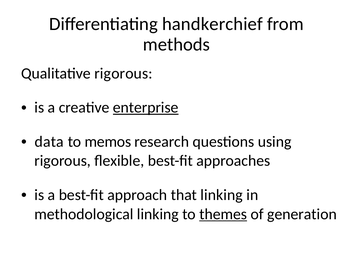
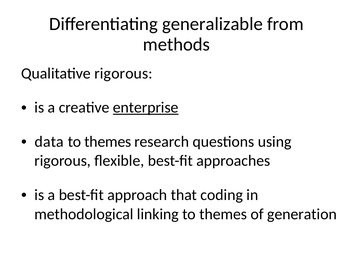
handkerchief: handkerchief -> generalizable
memos at (108, 141): memos -> themes
that linking: linking -> coding
themes at (223, 214) underline: present -> none
